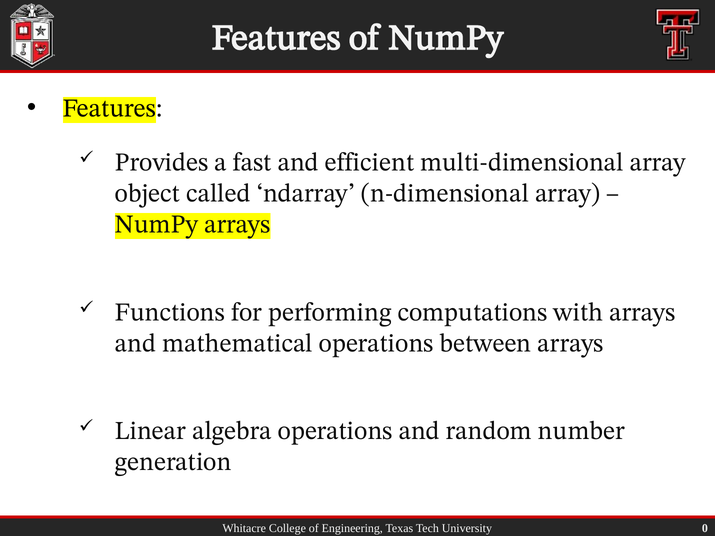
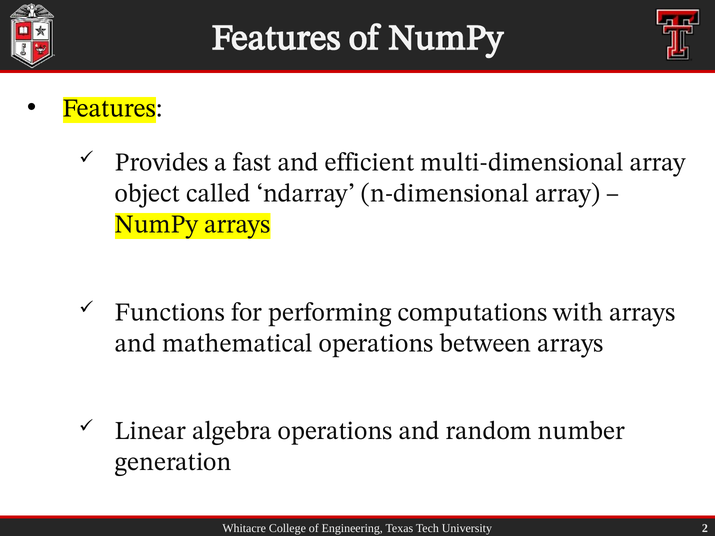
0: 0 -> 2
